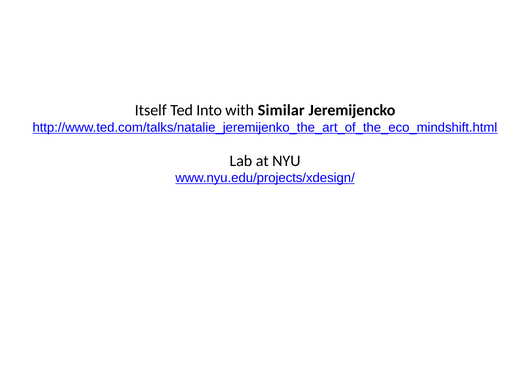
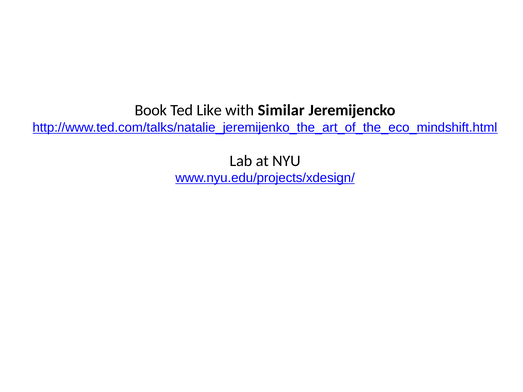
Itself: Itself -> Book
Into: Into -> Like
